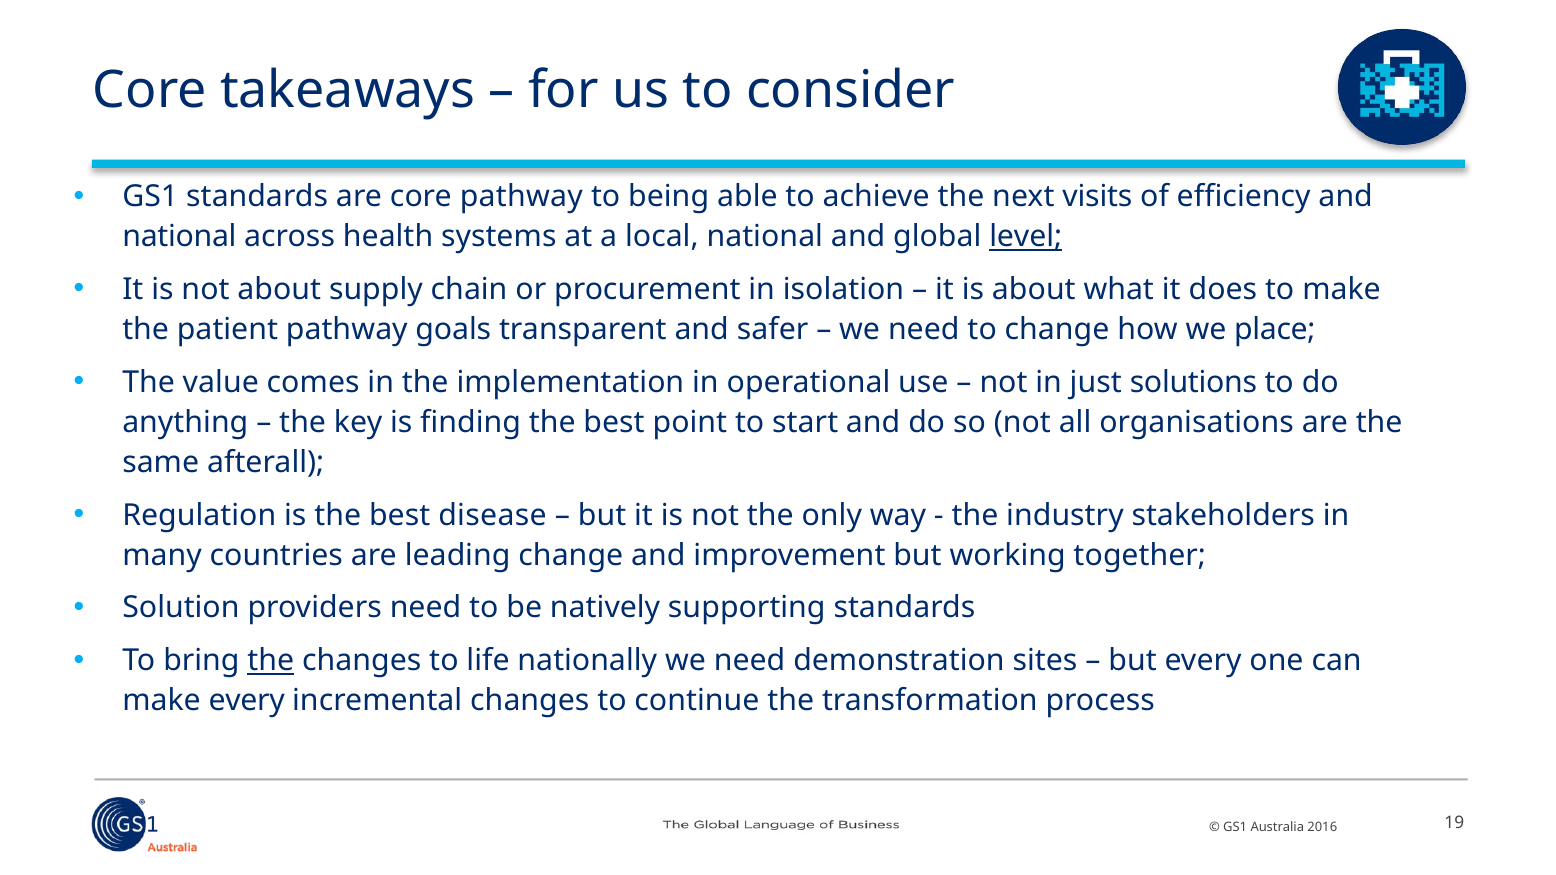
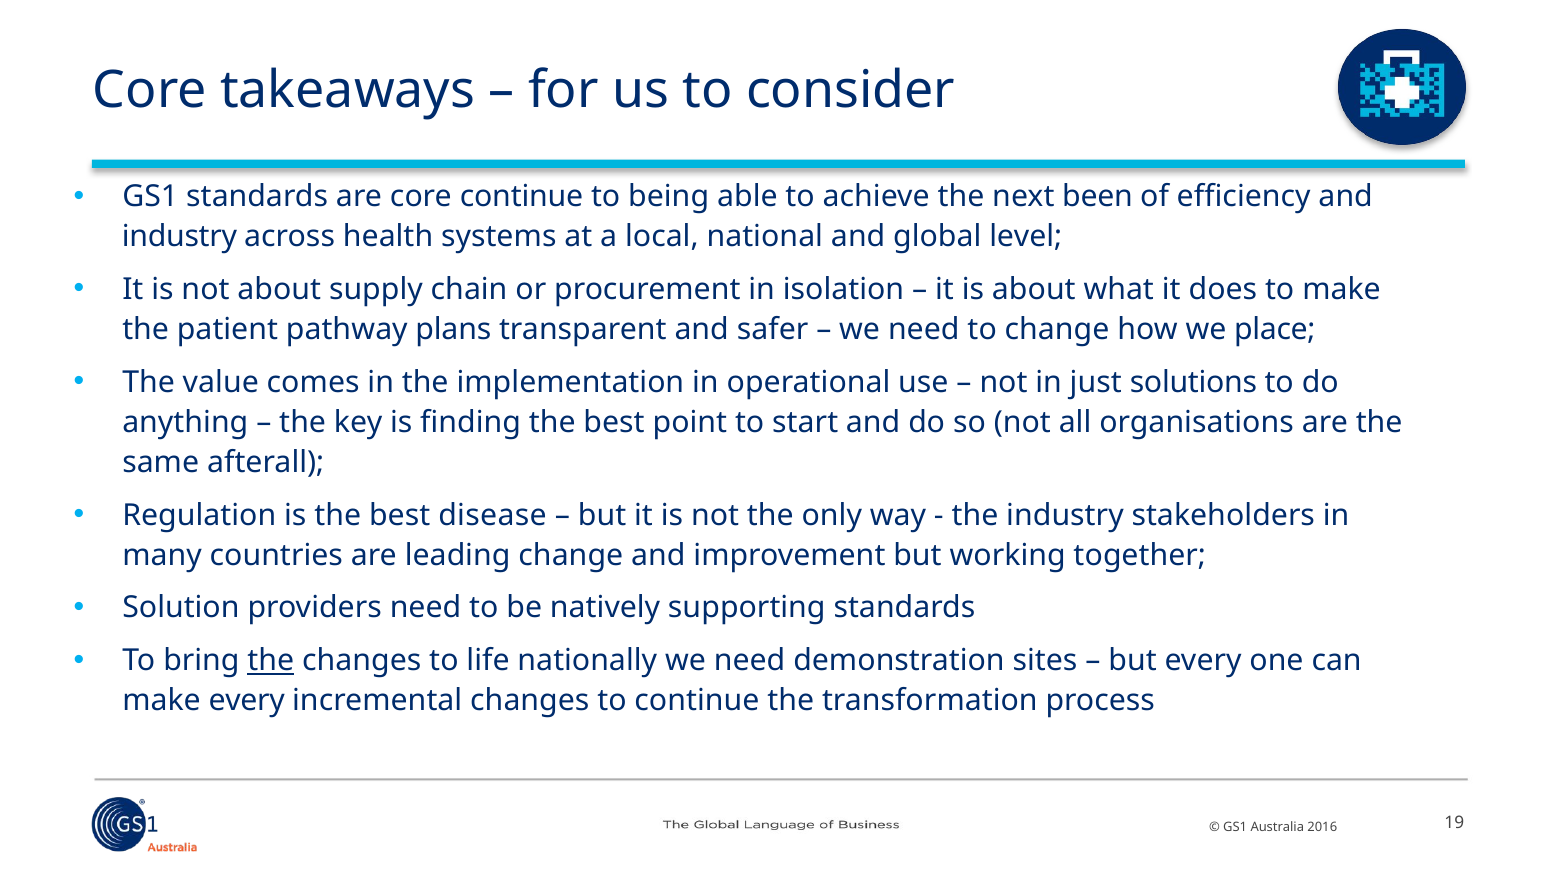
core pathway: pathway -> continue
visits: visits -> been
national at (179, 237): national -> industry
level underline: present -> none
goals: goals -> plans
